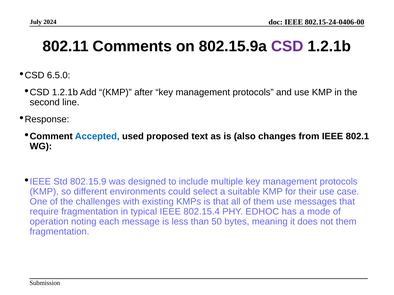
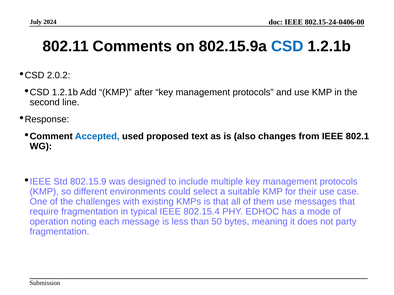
CSD at (287, 46) colour: purple -> blue
6.5.0: 6.5.0 -> 2.0.2
not them: them -> party
